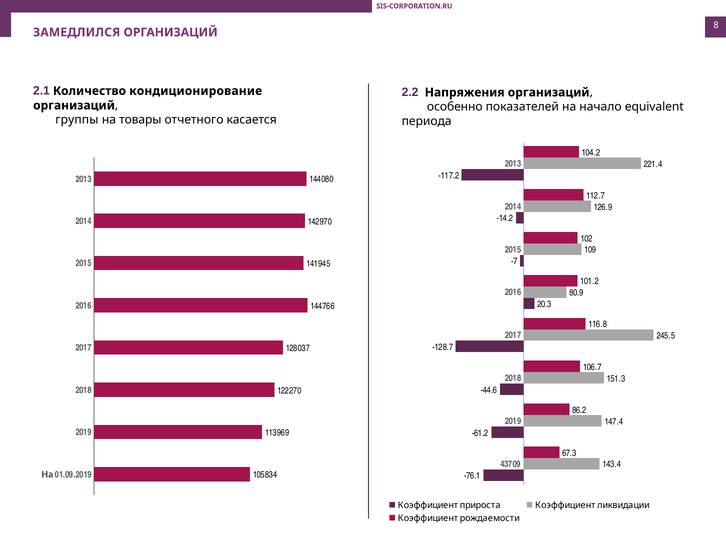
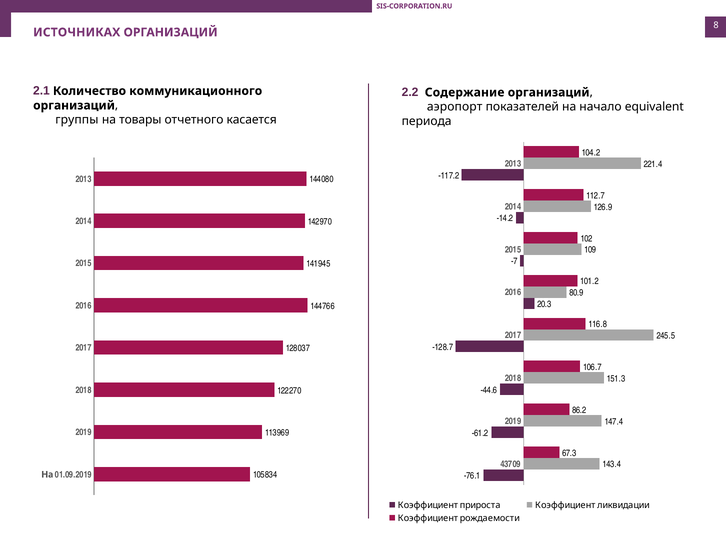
ЗАМЕДЛИЛСЯ: ЗАМЕДЛИЛСЯ -> ИСТОЧНИКАХ
кондиционирование: кондиционирование -> коммуникационного
Напряжения: Напряжения -> Содержание
особенно: особенно -> аэропорт
